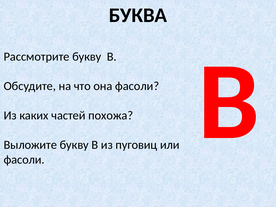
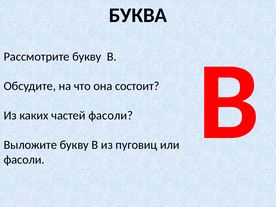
она фасоли: фасоли -> состоит
частей похожа: похожа -> фасоли
